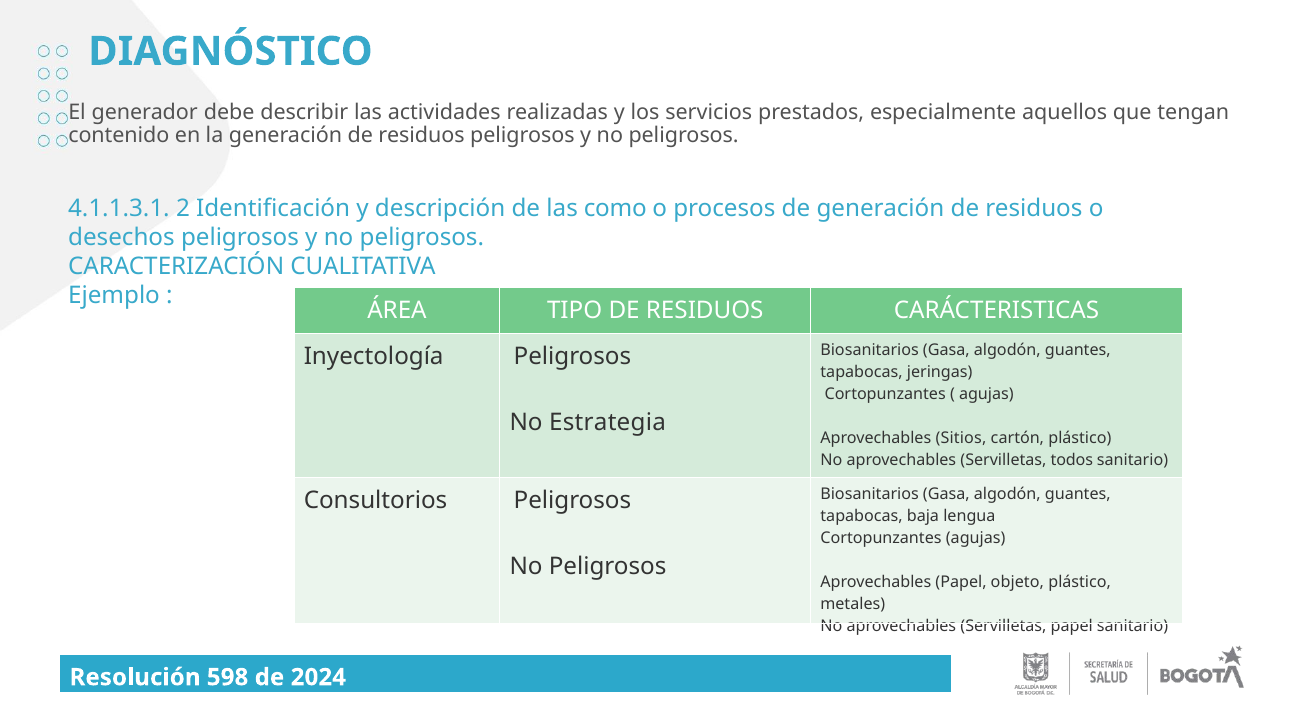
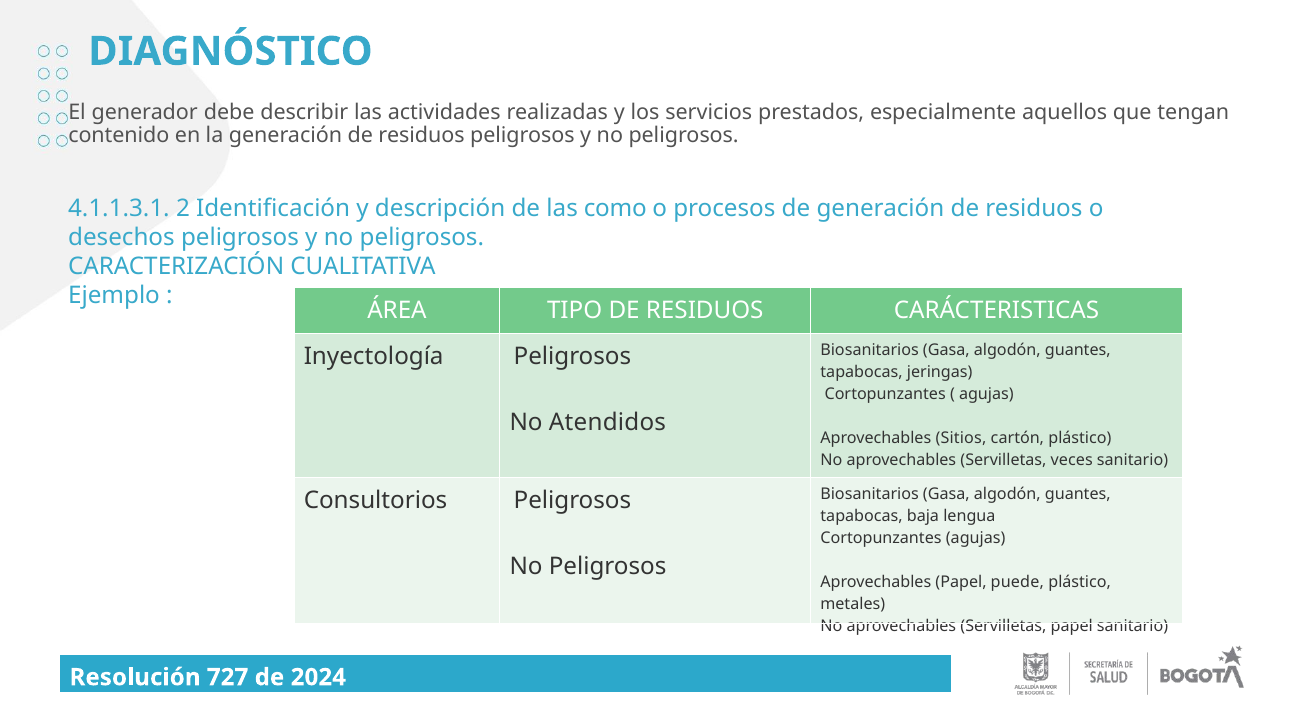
Estrategia: Estrategia -> Atendidos
todos: todos -> veces
objeto: objeto -> puede
598: 598 -> 727
